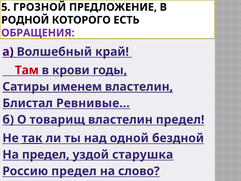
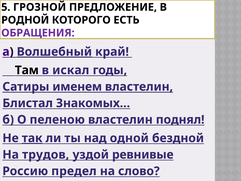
Волшебный underline: none -> present
Там colour: red -> black
крови: крови -> искал
Ревнивые…: Ревнивые… -> Знакомых…
товарищ: товарищ -> пеленою
властелин предел: предел -> поднял
На предел: предел -> трудов
старушка: старушка -> ревнивые
